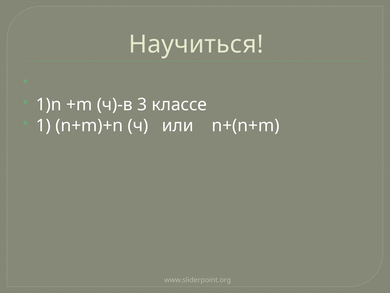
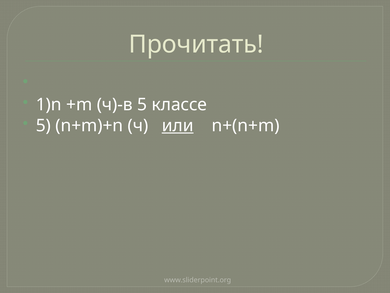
Научиться: Научиться -> Прочитать
ч)-в 3: 3 -> 5
1 at (43, 125): 1 -> 5
или underline: none -> present
